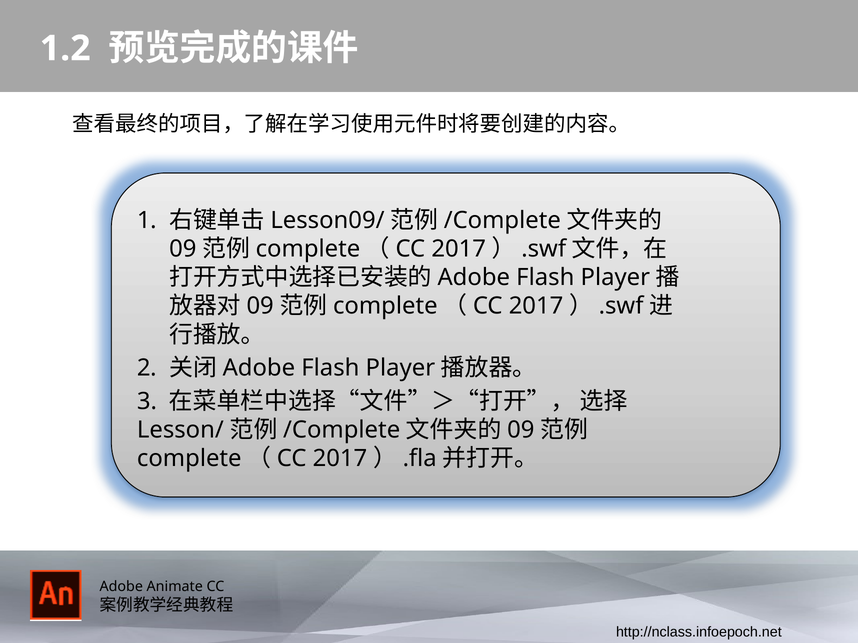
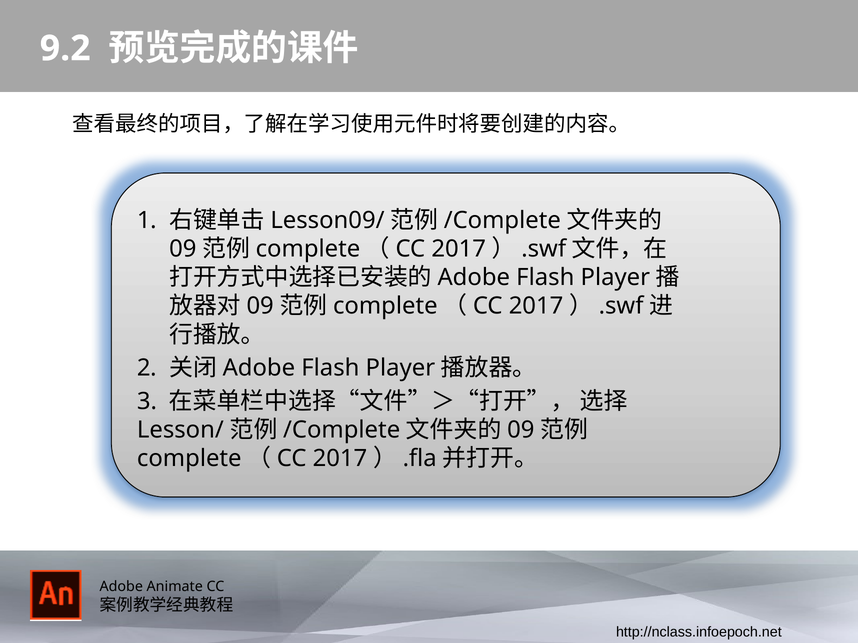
1.2: 1.2 -> 9.2
